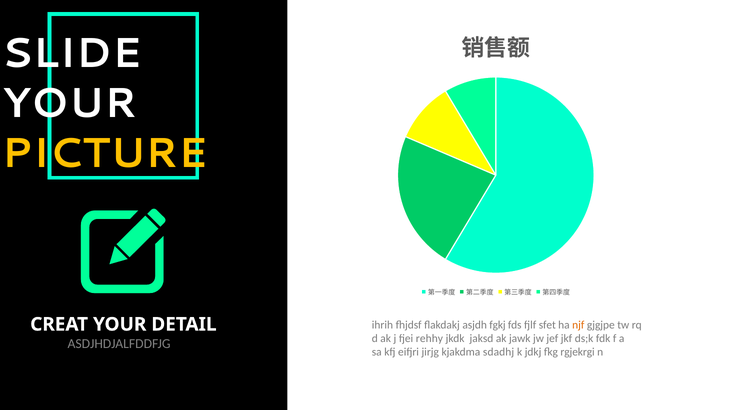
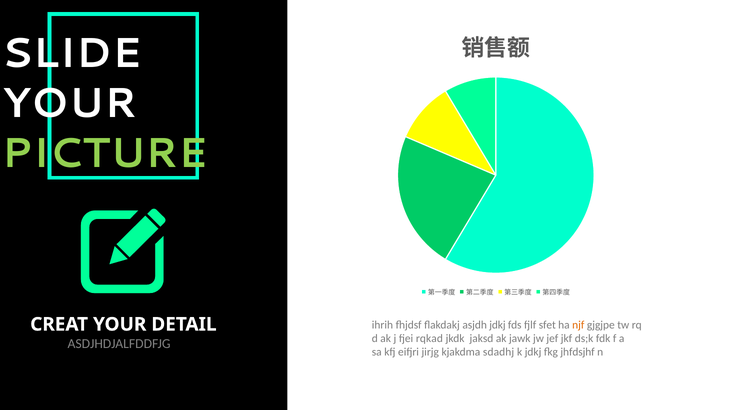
PICTURE colour: yellow -> light green
asjdh fgkj: fgkj -> jdkj
rehhy: rehhy -> rqkad
rgjekrgi: rgjekrgi -> jhfdsjhf
